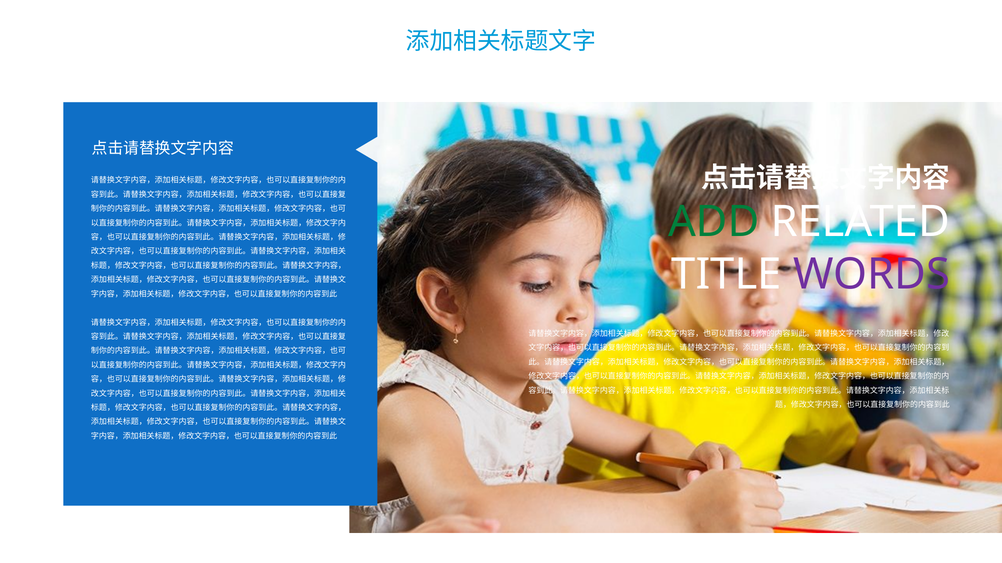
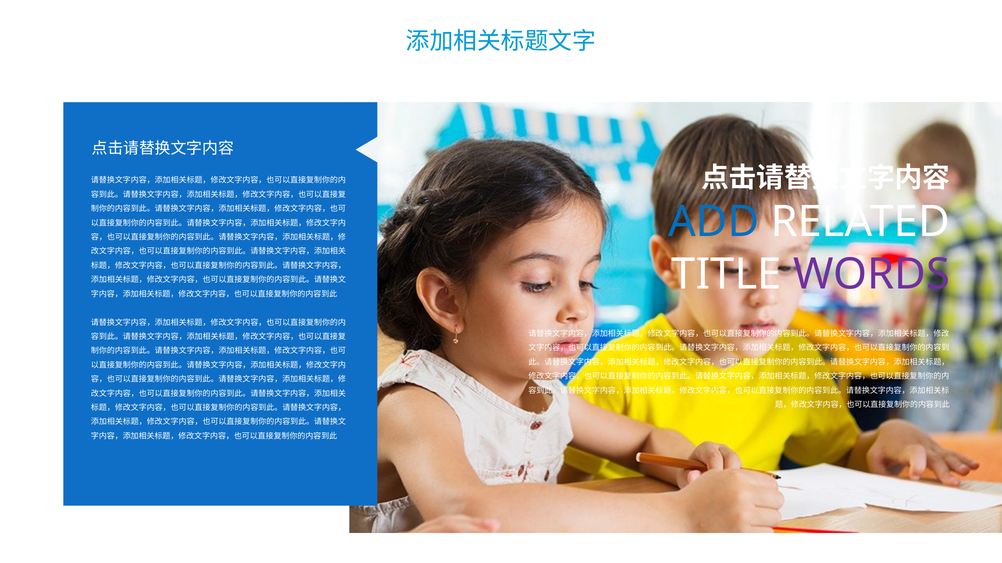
ADD colour: green -> blue
